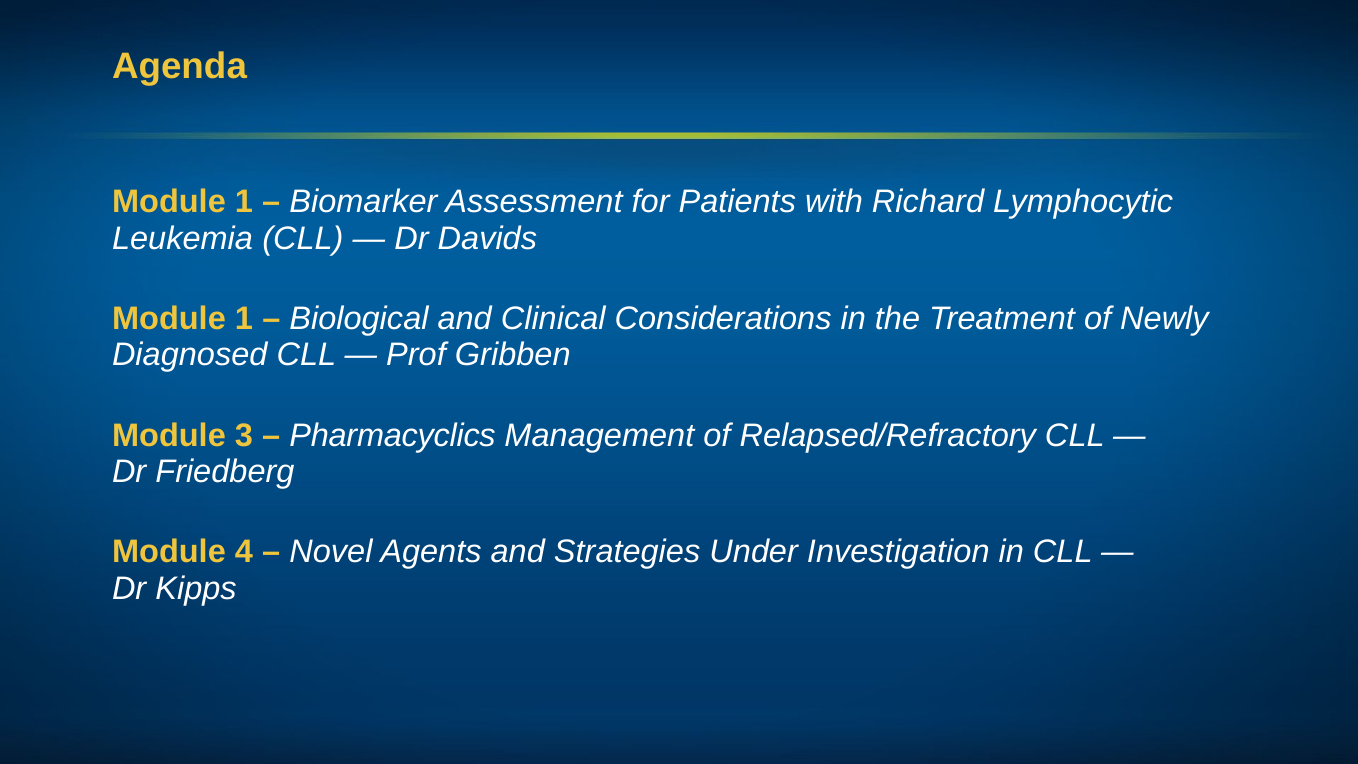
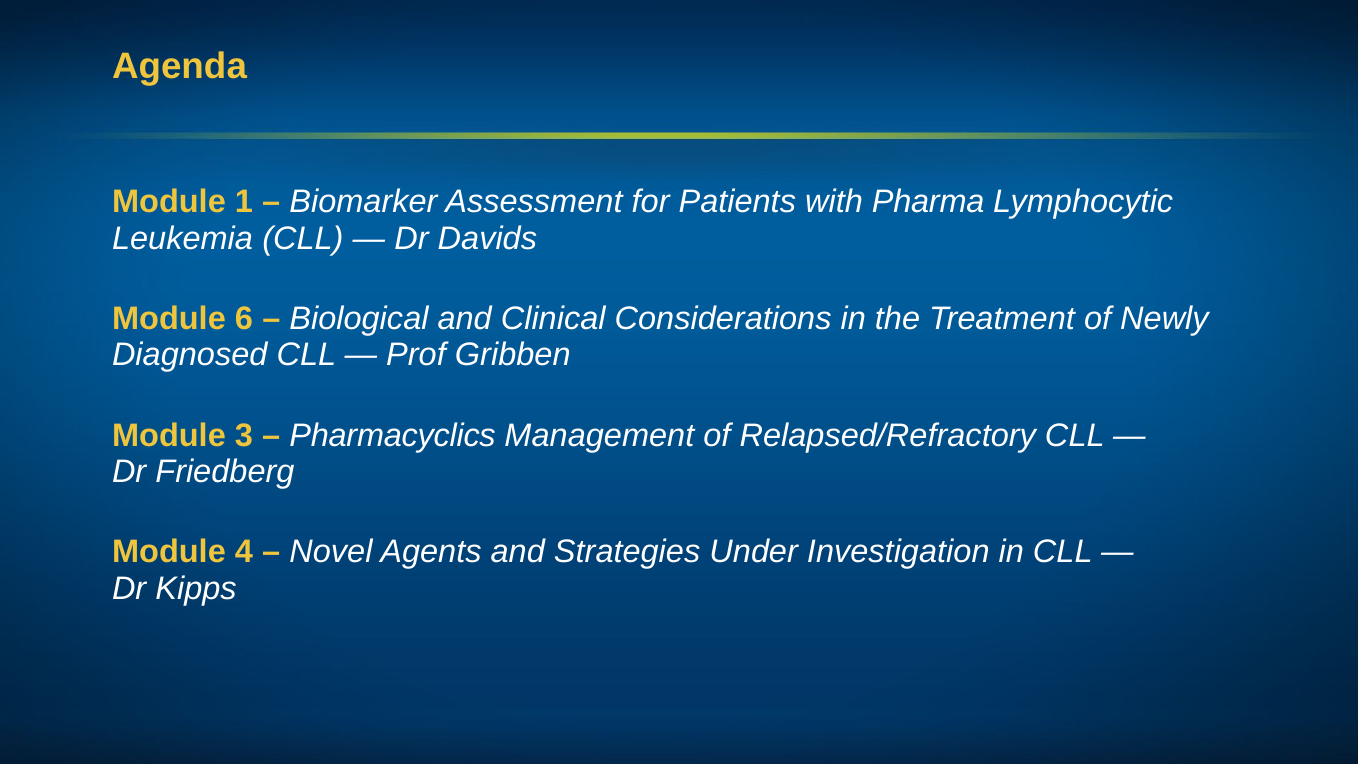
Richard: Richard -> Pharma
1 at (244, 319): 1 -> 6
